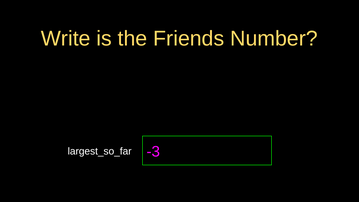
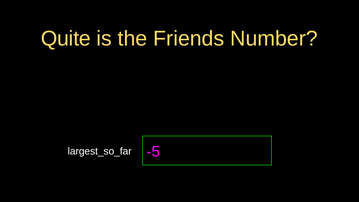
Write: Write -> Quite
-3: -3 -> -5
